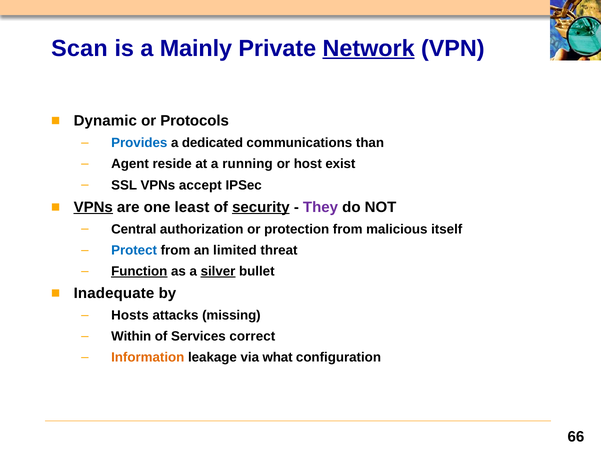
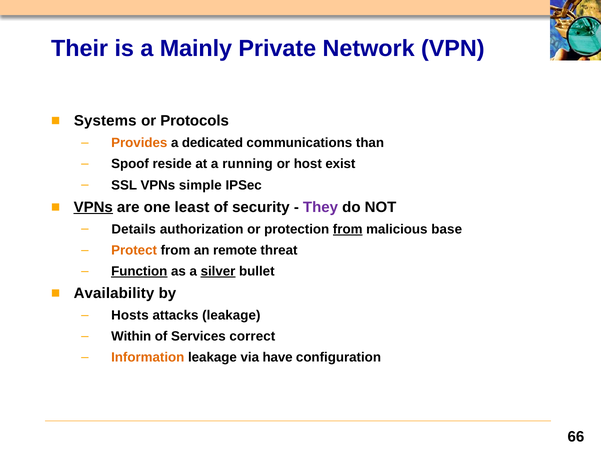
Scan: Scan -> Their
Network underline: present -> none
Dynamic: Dynamic -> Systems
Provides colour: blue -> orange
Agent: Agent -> Spoof
accept: accept -> simple
security underline: present -> none
Central: Central -> Details
from at (348, 229) underline: none -> present
itself: itself -> base
Protect colour: blue -> orange
limited: limited -> remote
Inadequate: Inadequate -> Availability
attacks missing: missing -> leakage
what: what -> have
